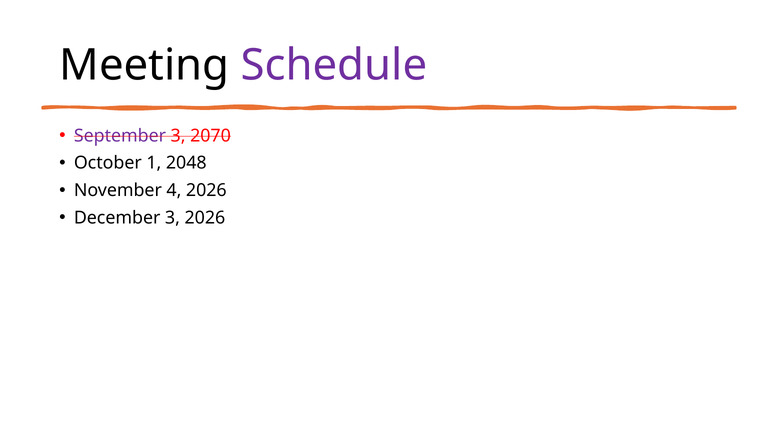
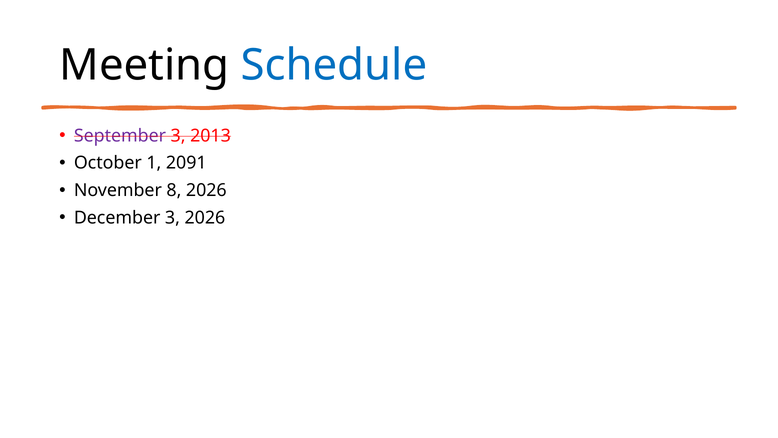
Schedule colour: purple -> blue
2070: 2070 -> 2013
2048: 2048 -> 2091
4: 4 -> 8
